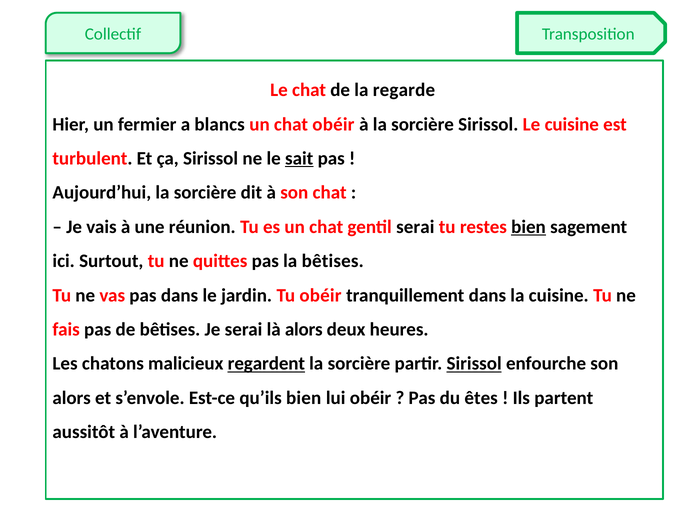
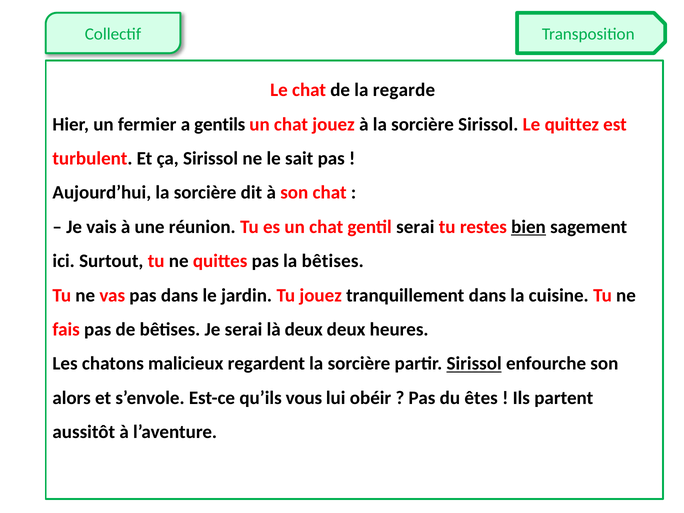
blancs: blancs -> gentils
chat obéir: obéir -> jouez
Le cuisine: cuisine -> quittez
sait underline: present -> none
Tu obéir: obéir -> jouez
là alors: alors -> deux
regardent underline: present -> none
qu’ils bien: bien -> vous
